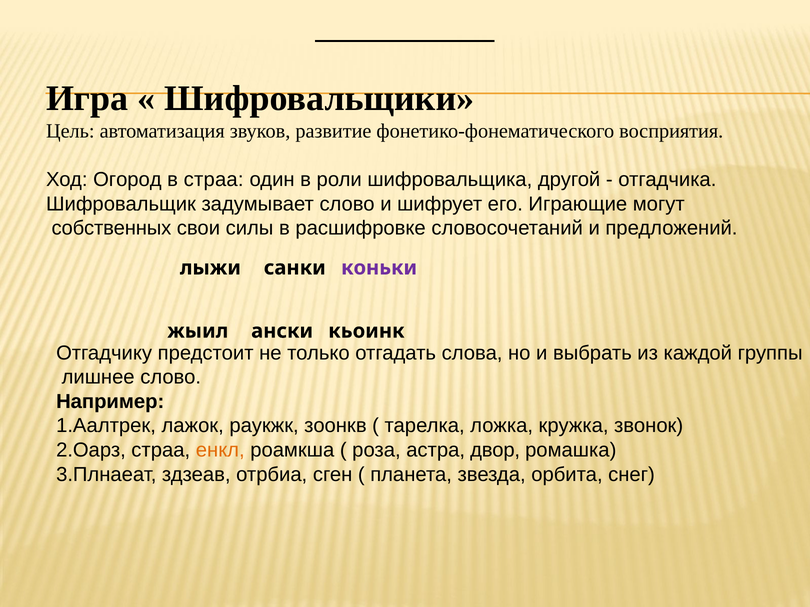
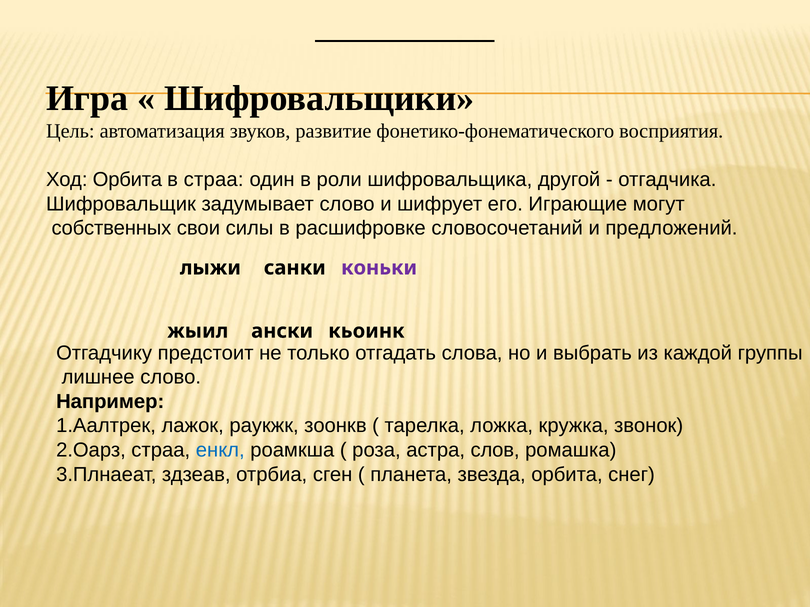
Ход Огород: Огород -> Орбита
енкл colour: orange -> blue
двор: двор -> слов
